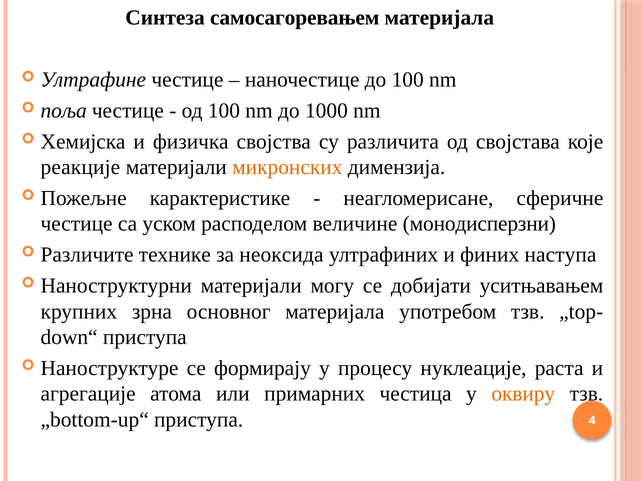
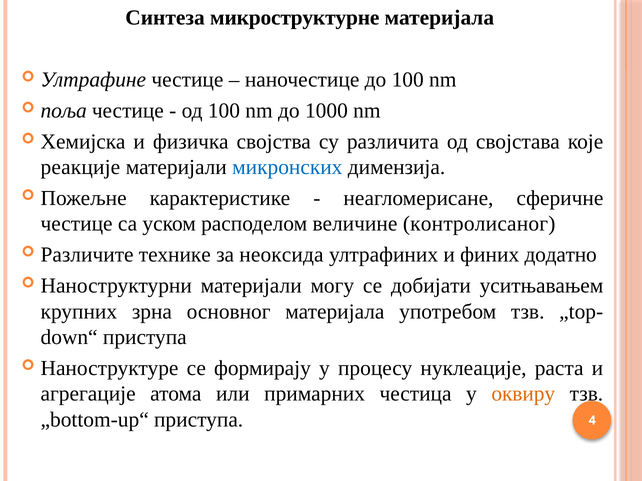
самосагоревањем: самосагоревањем -> микроструктурне
микронских colour: orange -> blue
монодисперзни: монодисперзни -> контролисаног
наступа: наступа -> додатно
